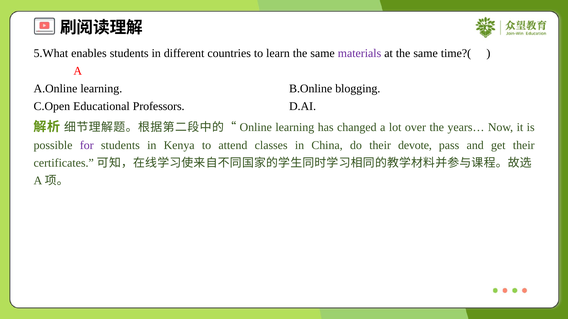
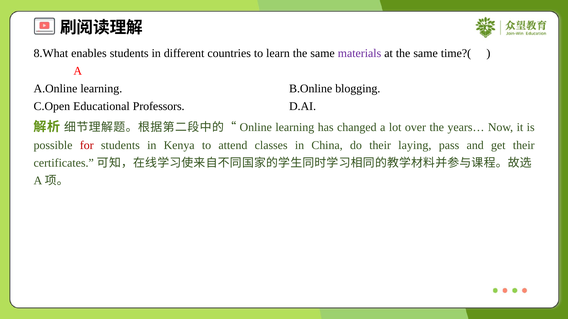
5.What: 5.What -> 8.What
for colour: purple -> red
devote: devote -> laying
